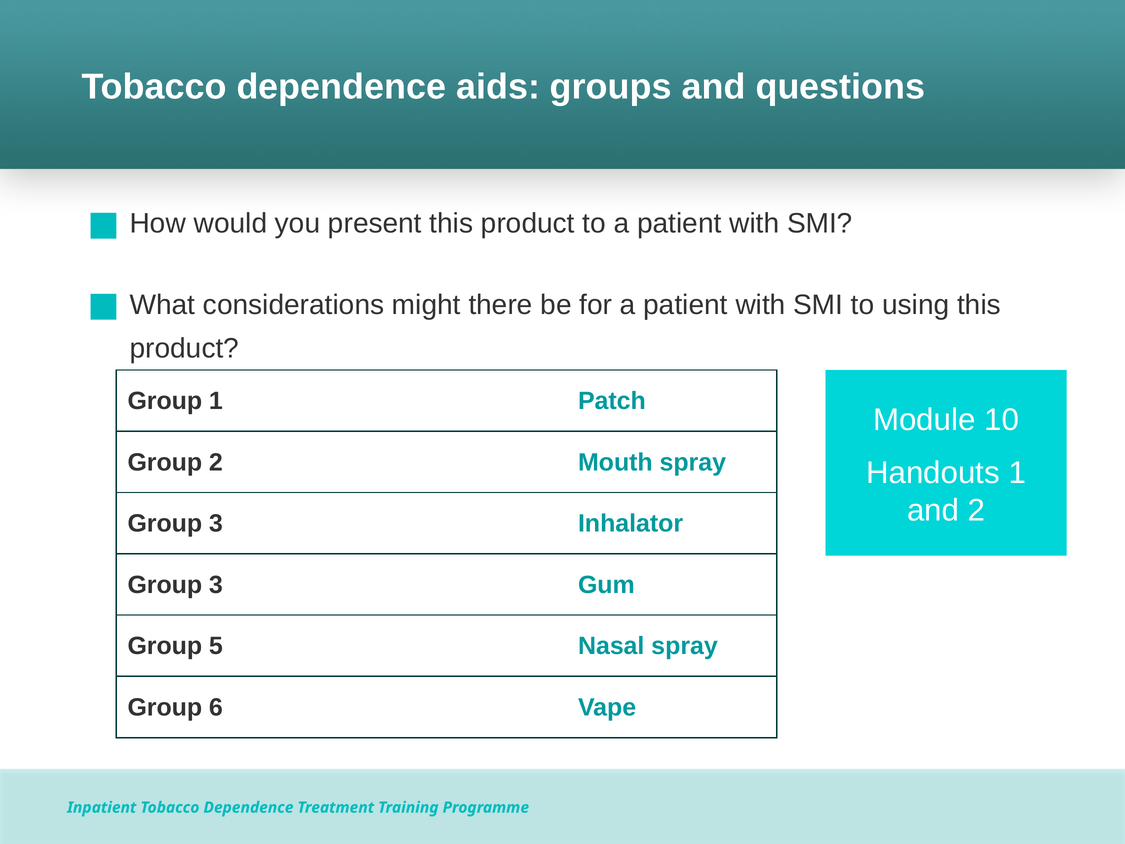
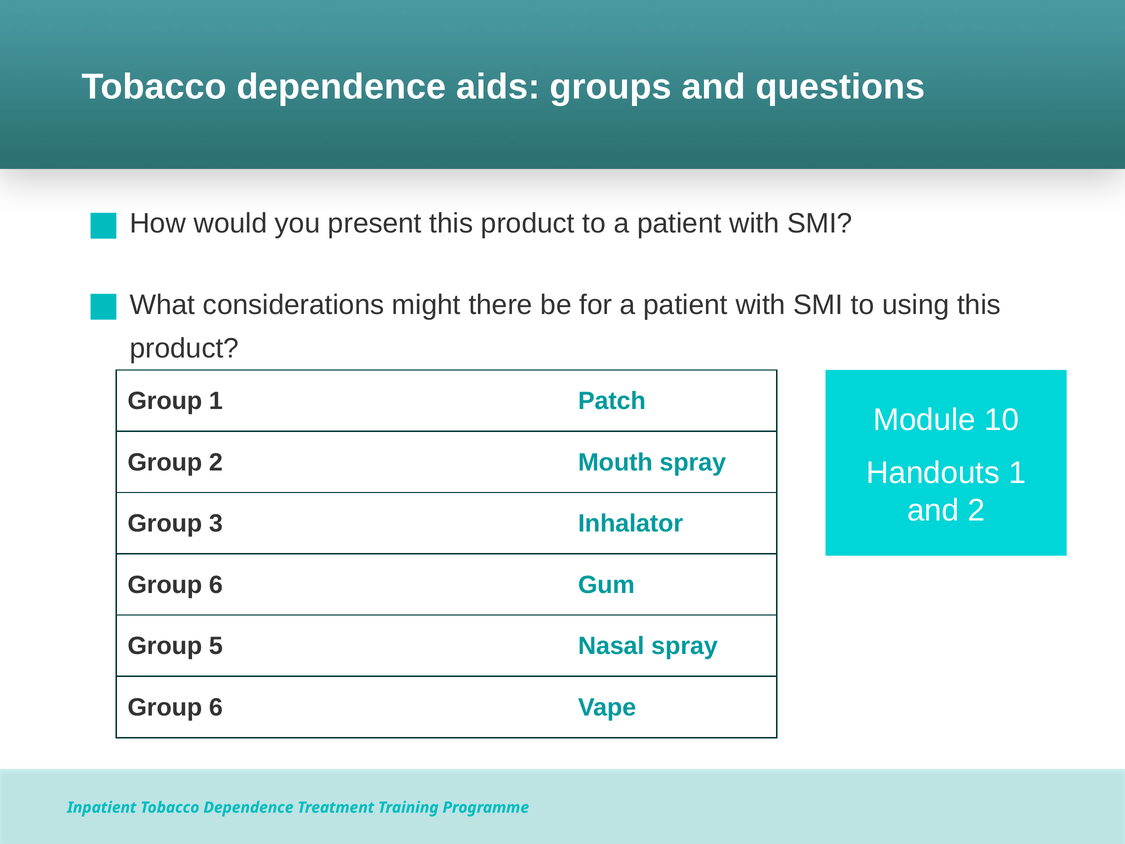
3 at (216, 585): 3 -> 6
